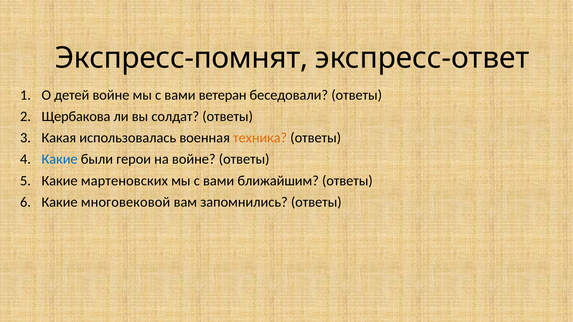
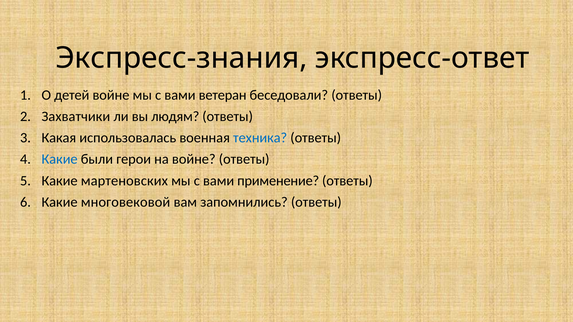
Экспресс-помнят: Экспресс-помнят -> Экспресс-знания
Щербакова: Щербакова -> Захватчики
солдат: солдат -> людям
техника colour: orange -> blue
ближайшим: ближайшим -> применение
